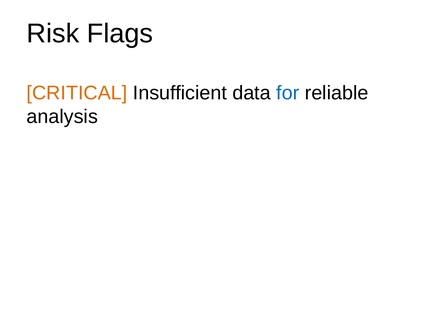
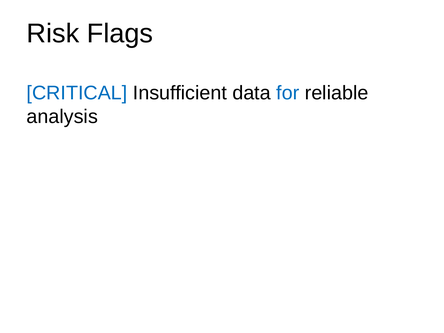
CRITICAL colour: orange -> blue
